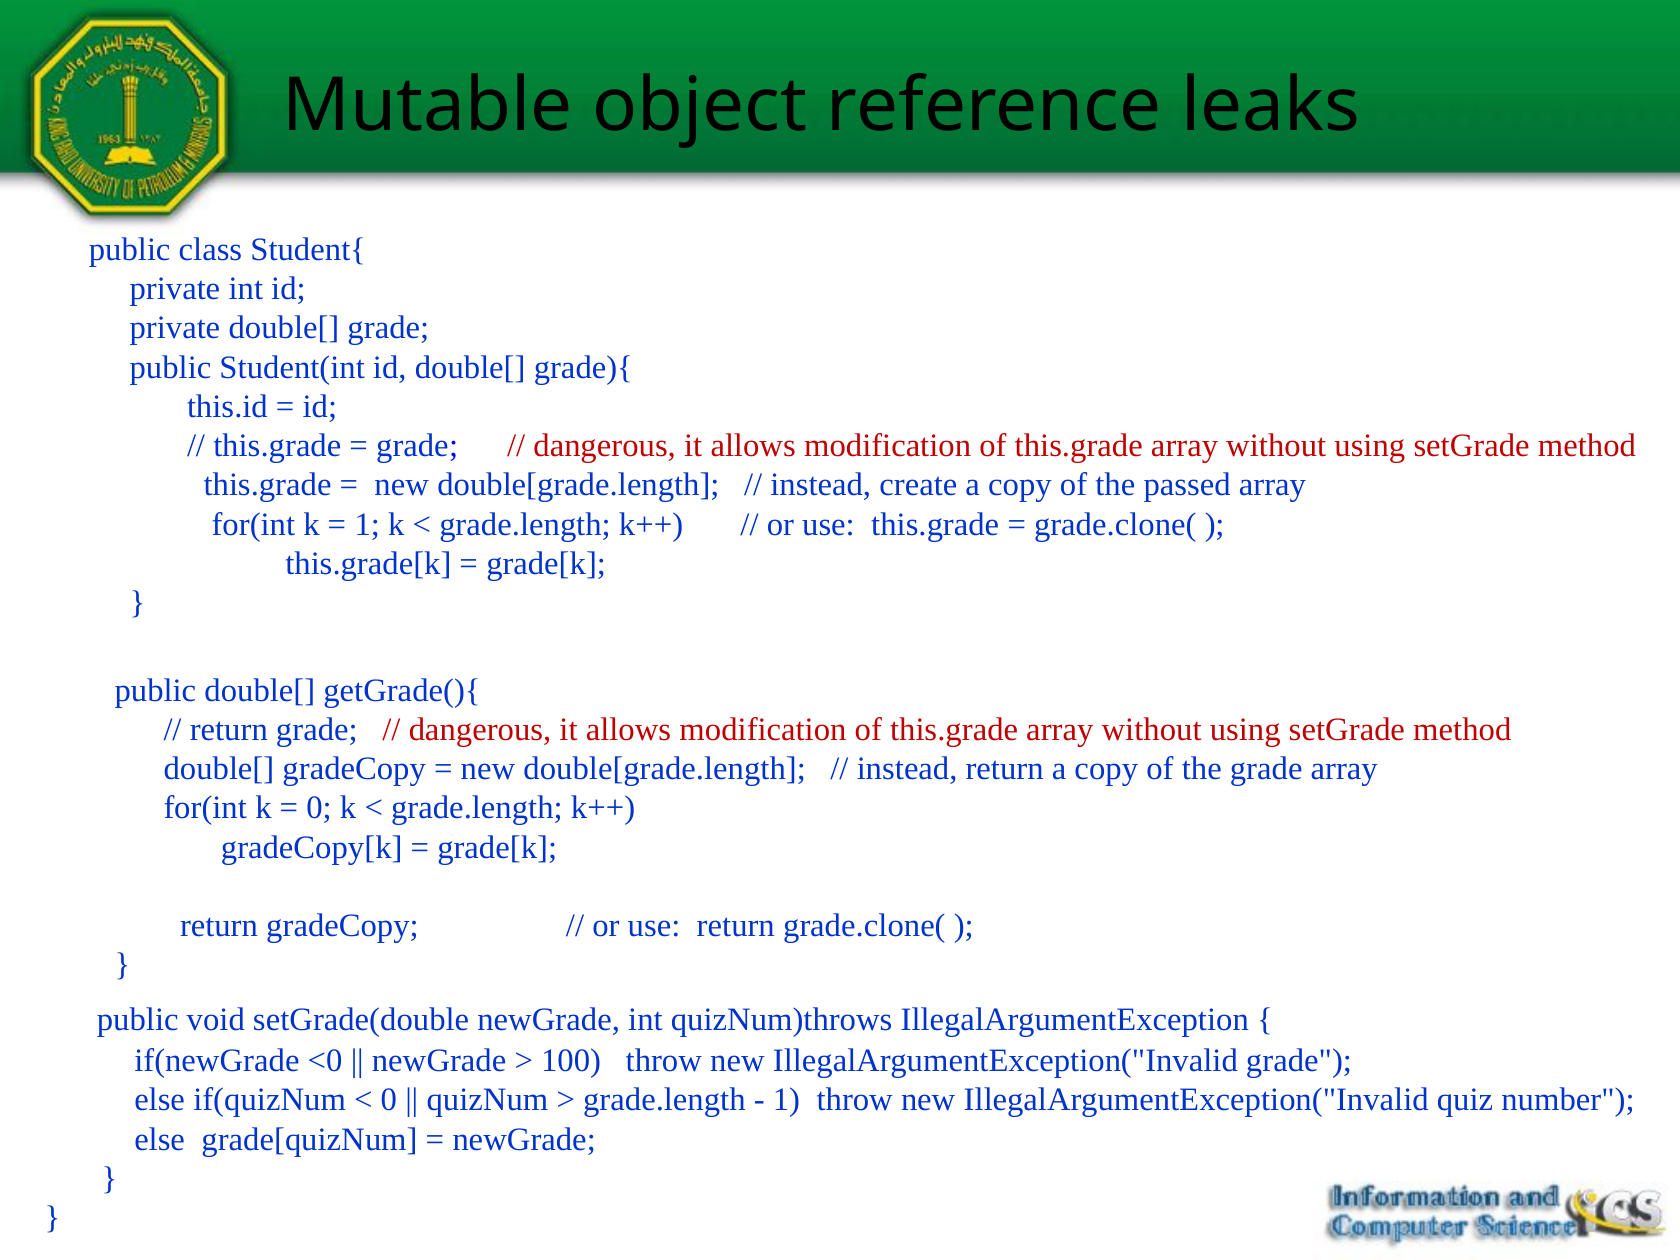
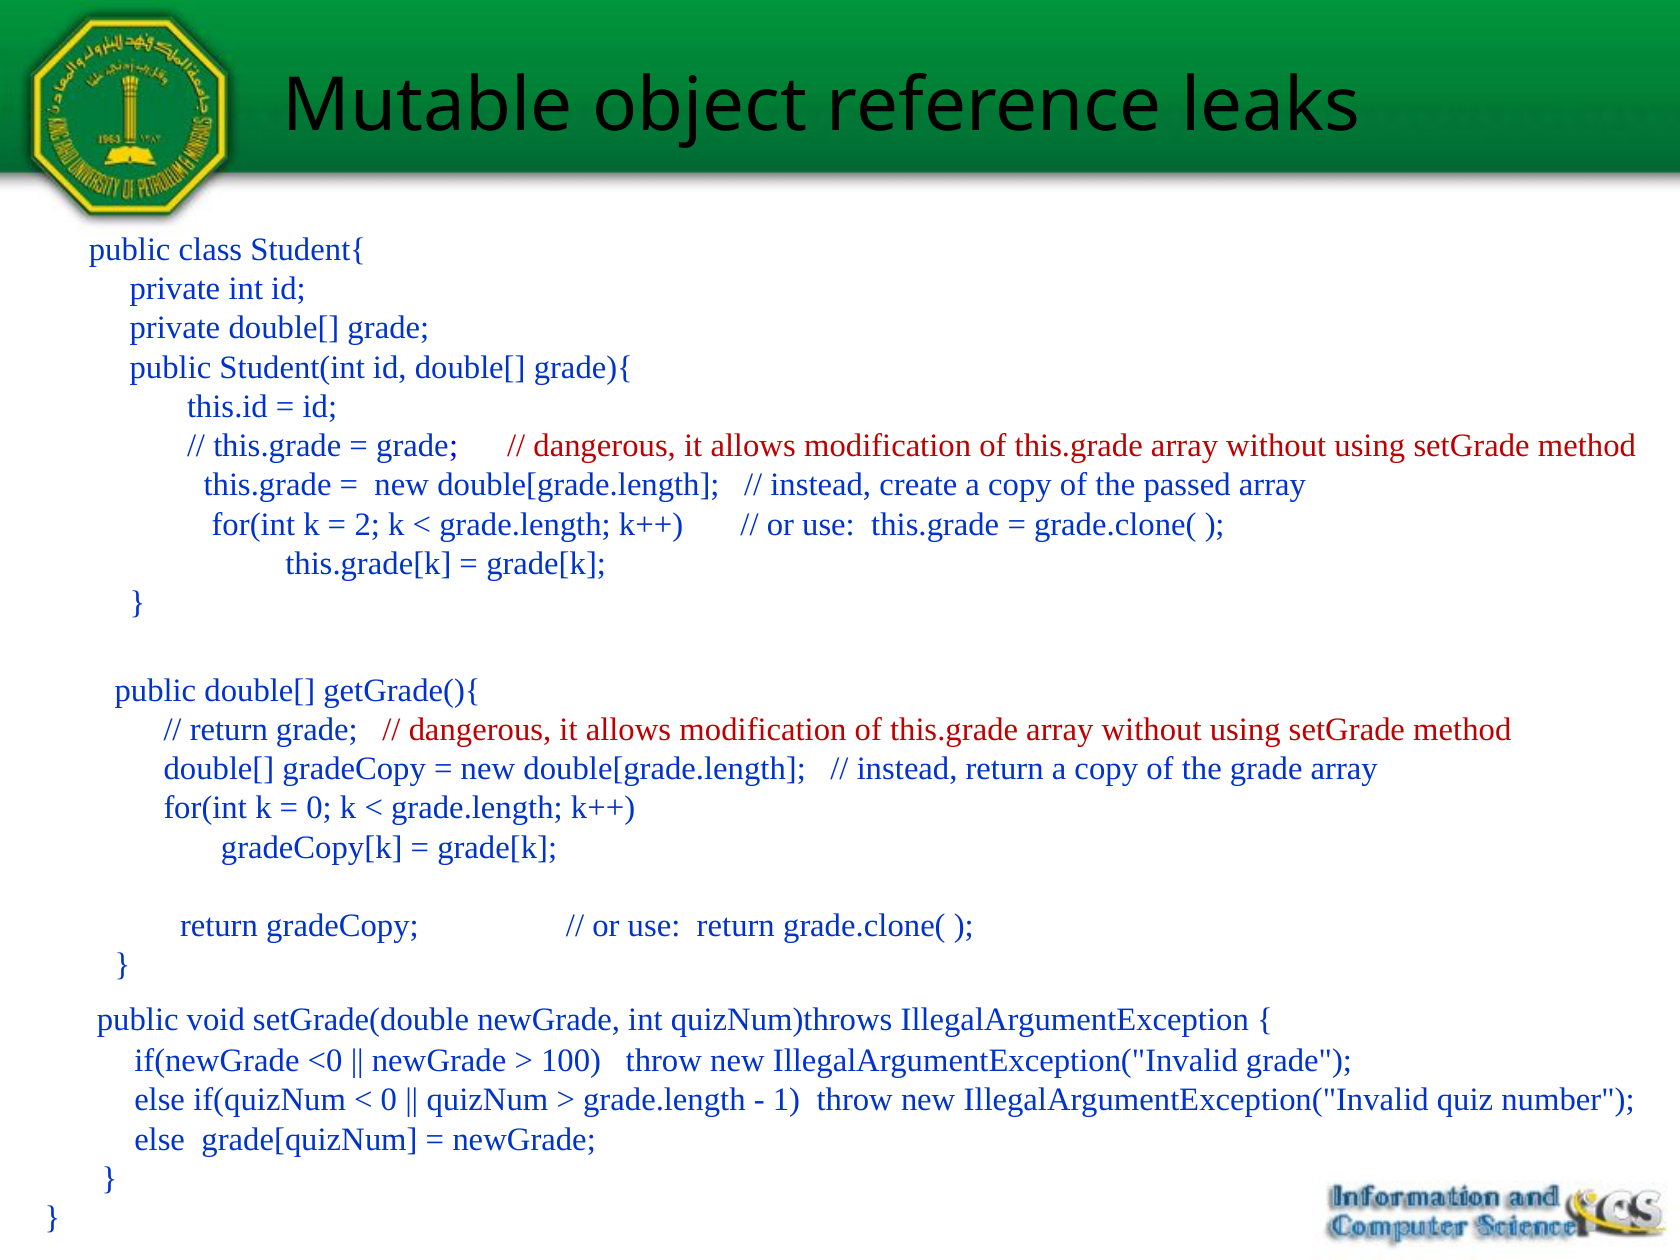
1 at (367, 524): 1 -> 2
